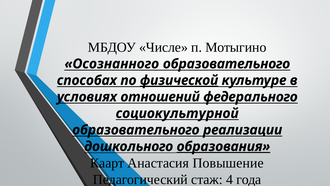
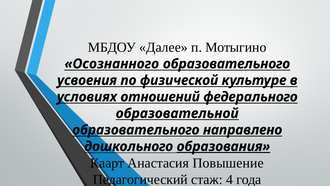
Числе: Числе -> Далее
способах: способах -> усвоения
физической underline: present -> none
социокультурной: социокультурной -> образовательной
реализации: реализации -> направлено
